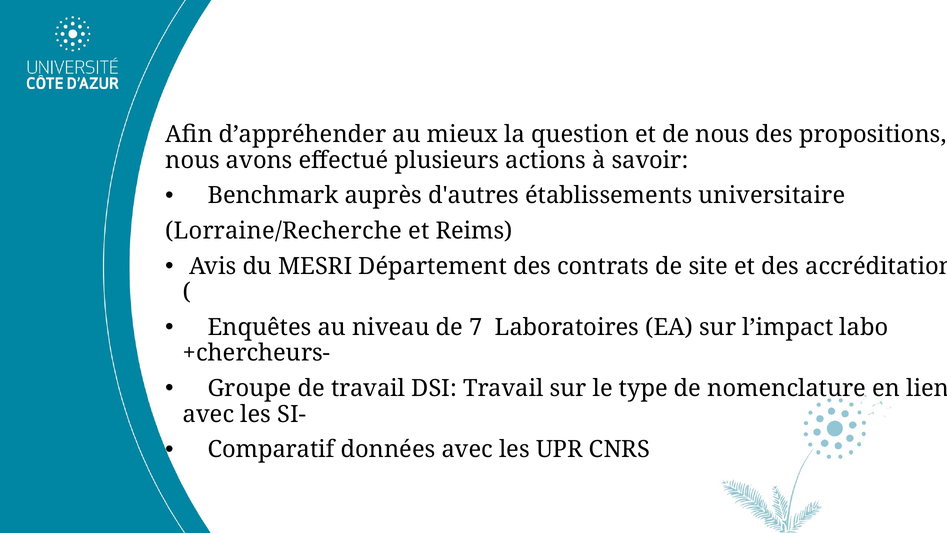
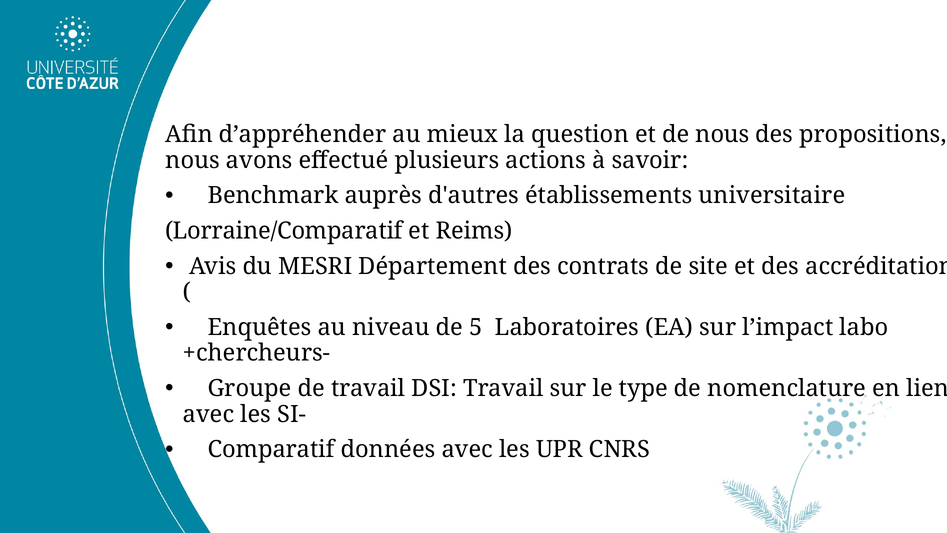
Lorraine/Recherche: Lorraine/Recherche -> Lorraine/Comparatif
7: 7 -> 5
